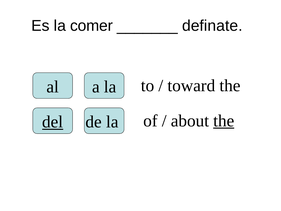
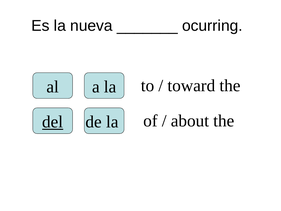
comer: comer -> nueva
definate: definate -> ocurring
the at (224, 121) underline: present -> none
